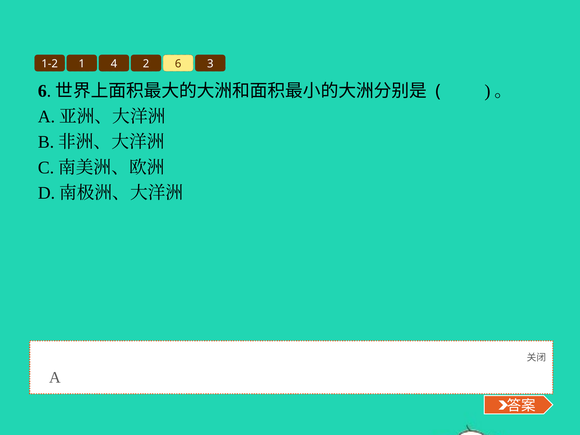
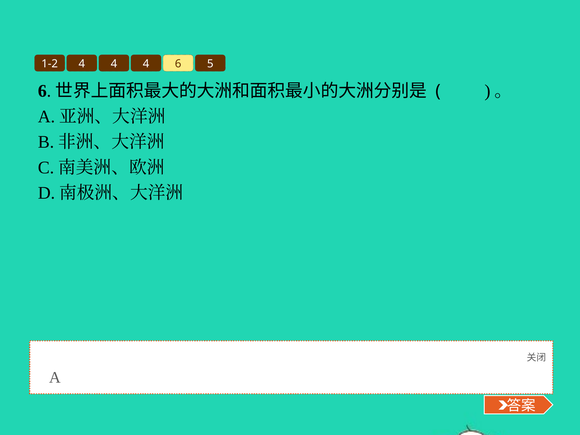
1-2 1: 1 -> 4
2 at (146, 64): 2 -> 4
3: 3 -> 5
